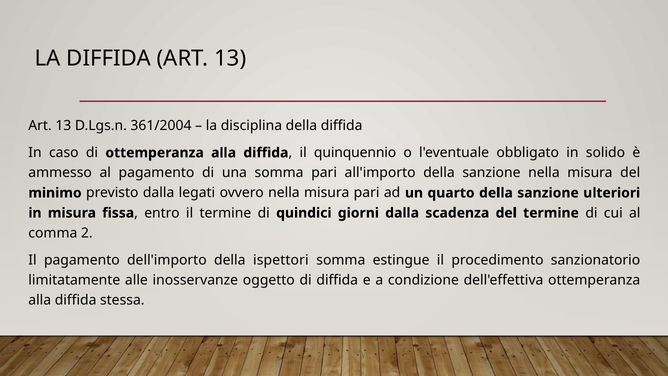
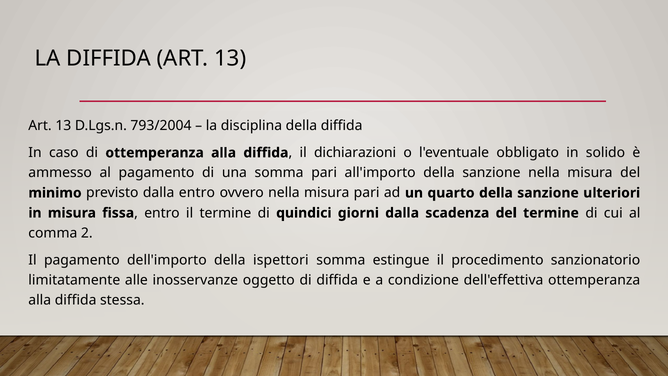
361/2004: 361/2004 -> 793/2004
quinquennio: quinquennio -> dichiarazioni
dalla legati: legati -> entro
